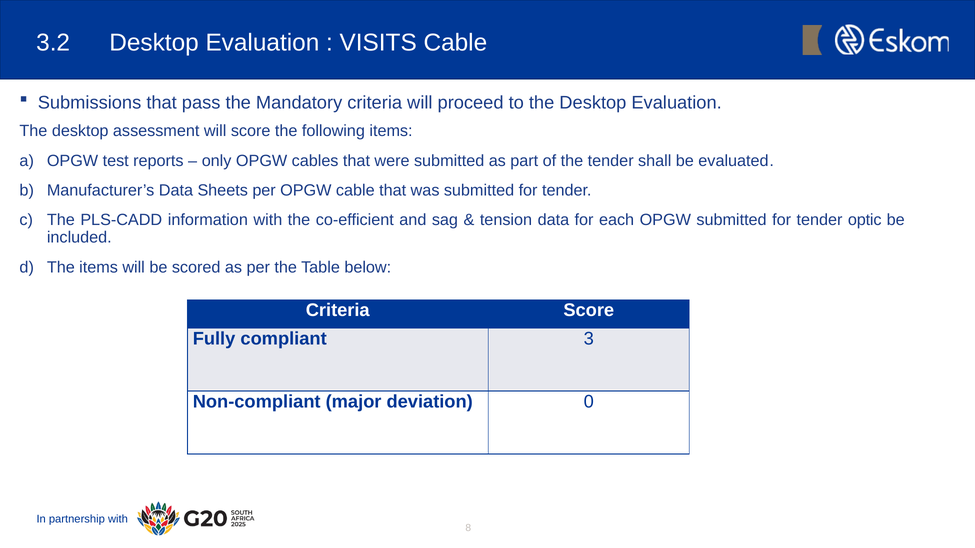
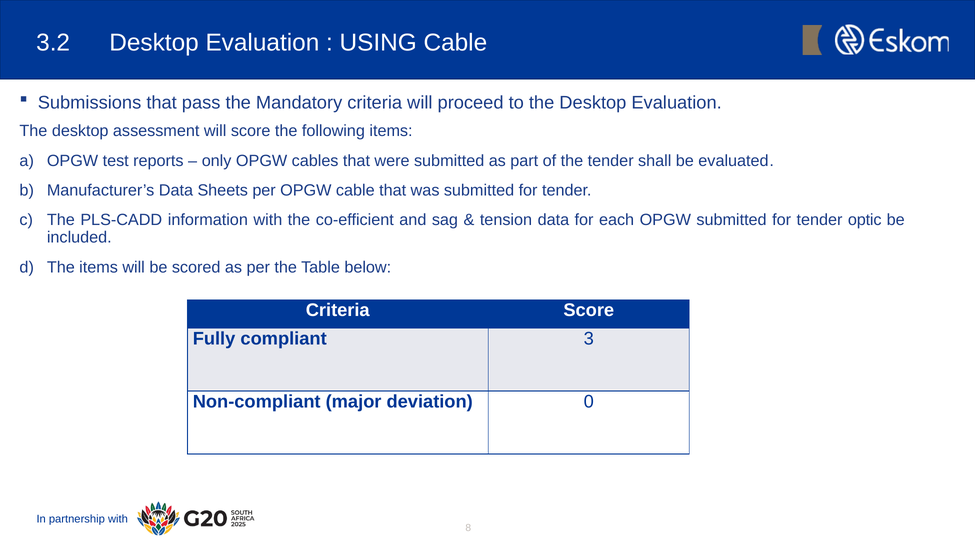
VISITS: VISITS -> USING
